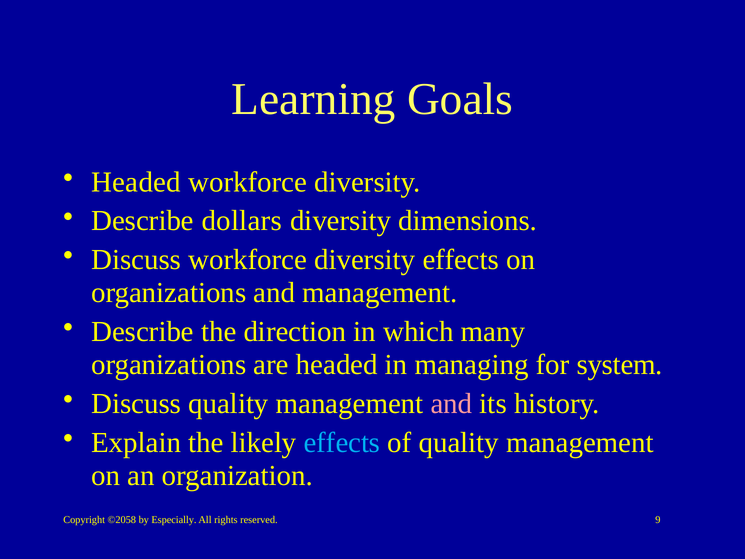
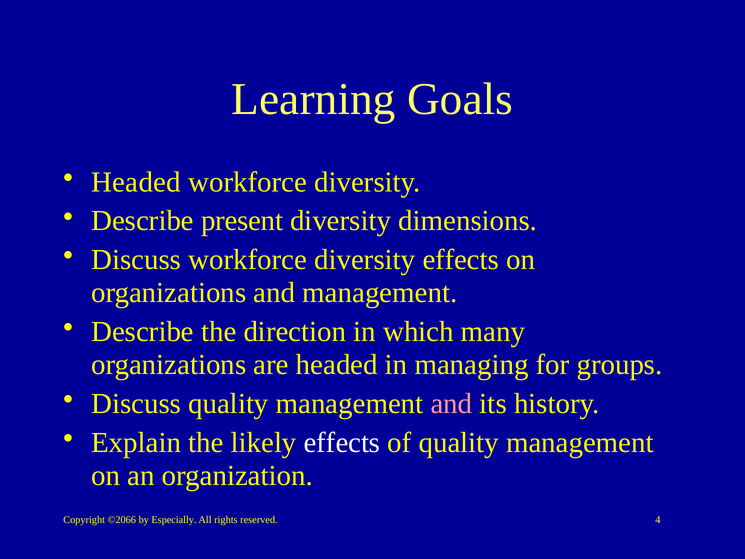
dollars: dollars -> present
system: system -> groups
effects at (342, 442) colour: light blue -> white
©2058: ©2058 -> ©2066
9: 9 -> 4
